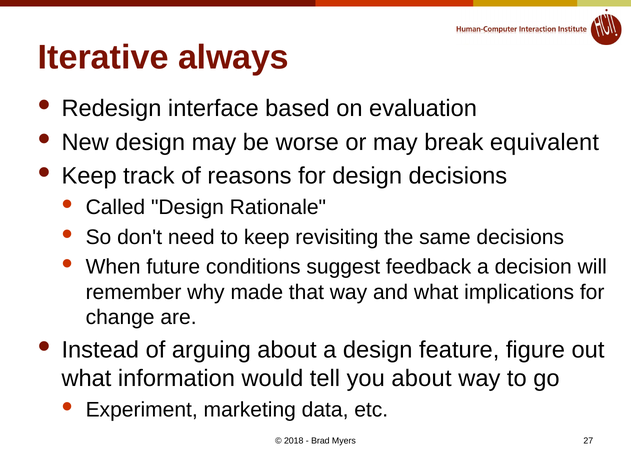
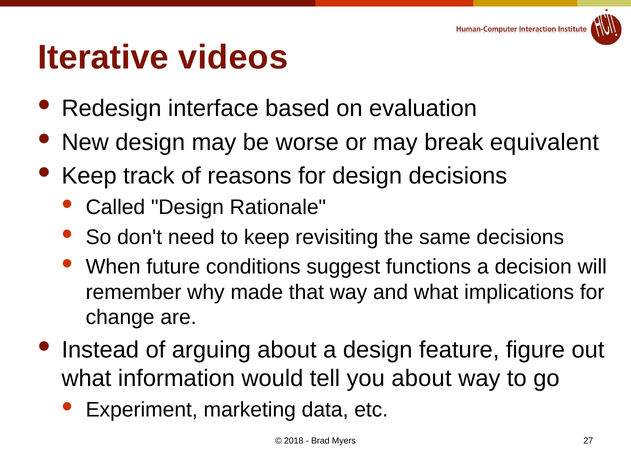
always: always -> videos
feedback: feedback -> functions
